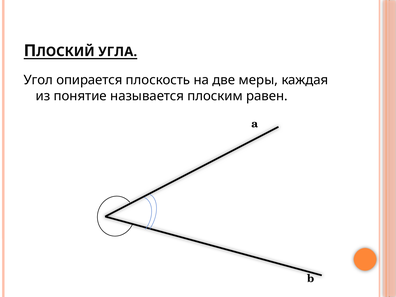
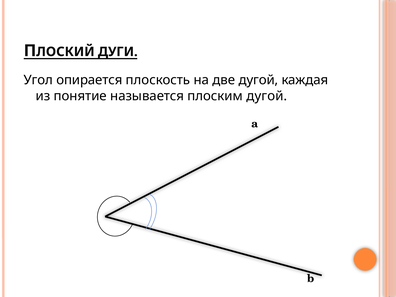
УГЛА: УГЛА -> ДУГИ
две меры: меры -> дугой
плоским равен: равен -> дугой
